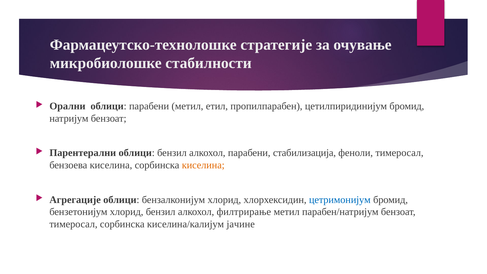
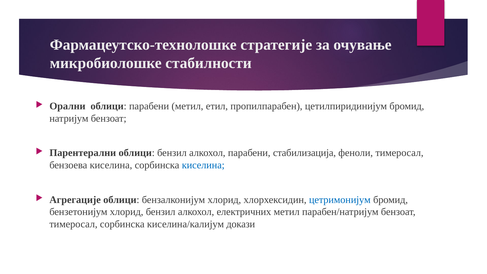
киселина at (203, 165) colour: orange -> blue
филтрирање: филтрирање -> електричних
јачине: јачине -> докази
